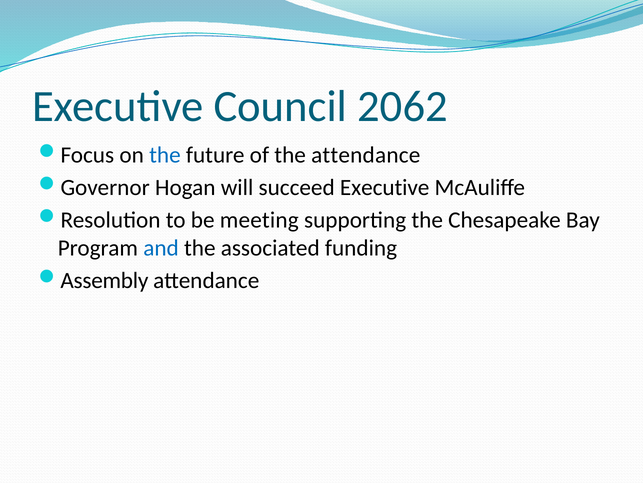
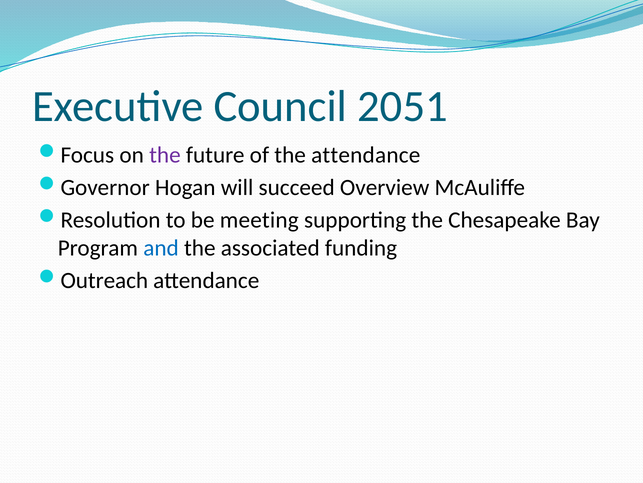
2062: 2062 -> 2051
the at (165, 155) colour: blue -> purple
succeed Executive: Executive -> Overview
Assembly: Assembly -> Outreach
